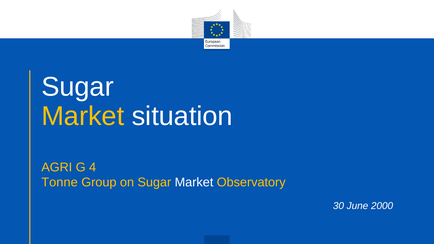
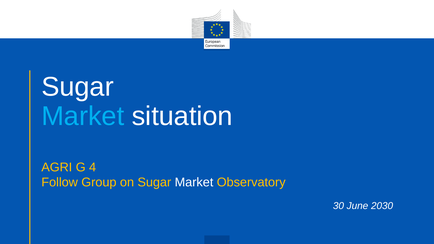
Market at (83, 116) colour: yellow -> light blue
Tonne: Tonne -> Follow
2000: 2000 -> 2030
